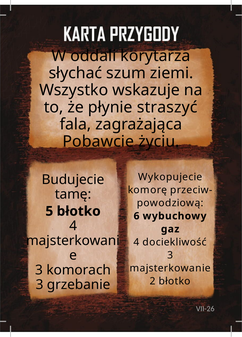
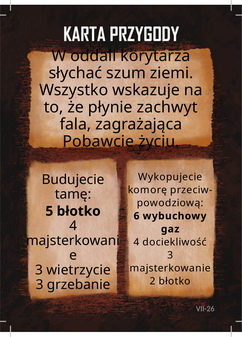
straszyć: straszyć -> zachwyt
komorach: komorach -> wietrzycie
